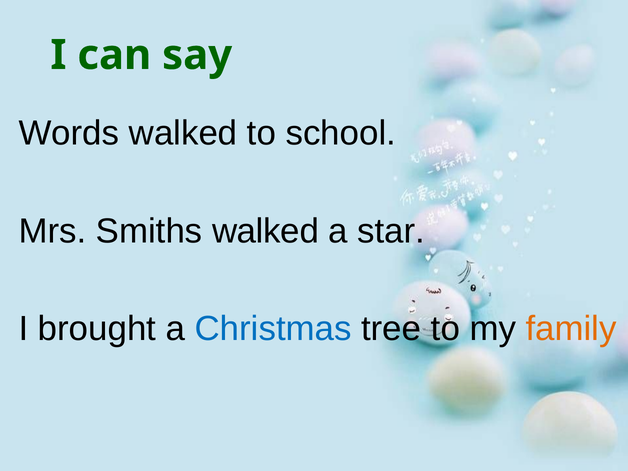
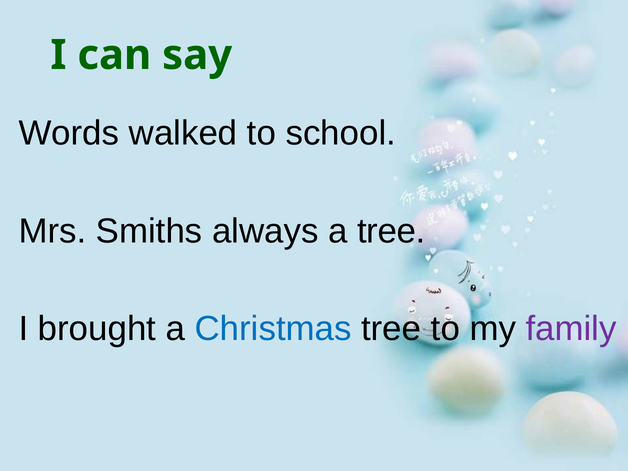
Smiths walked: walked -> always
a star: star -> tree
family colour: orange -> purple
